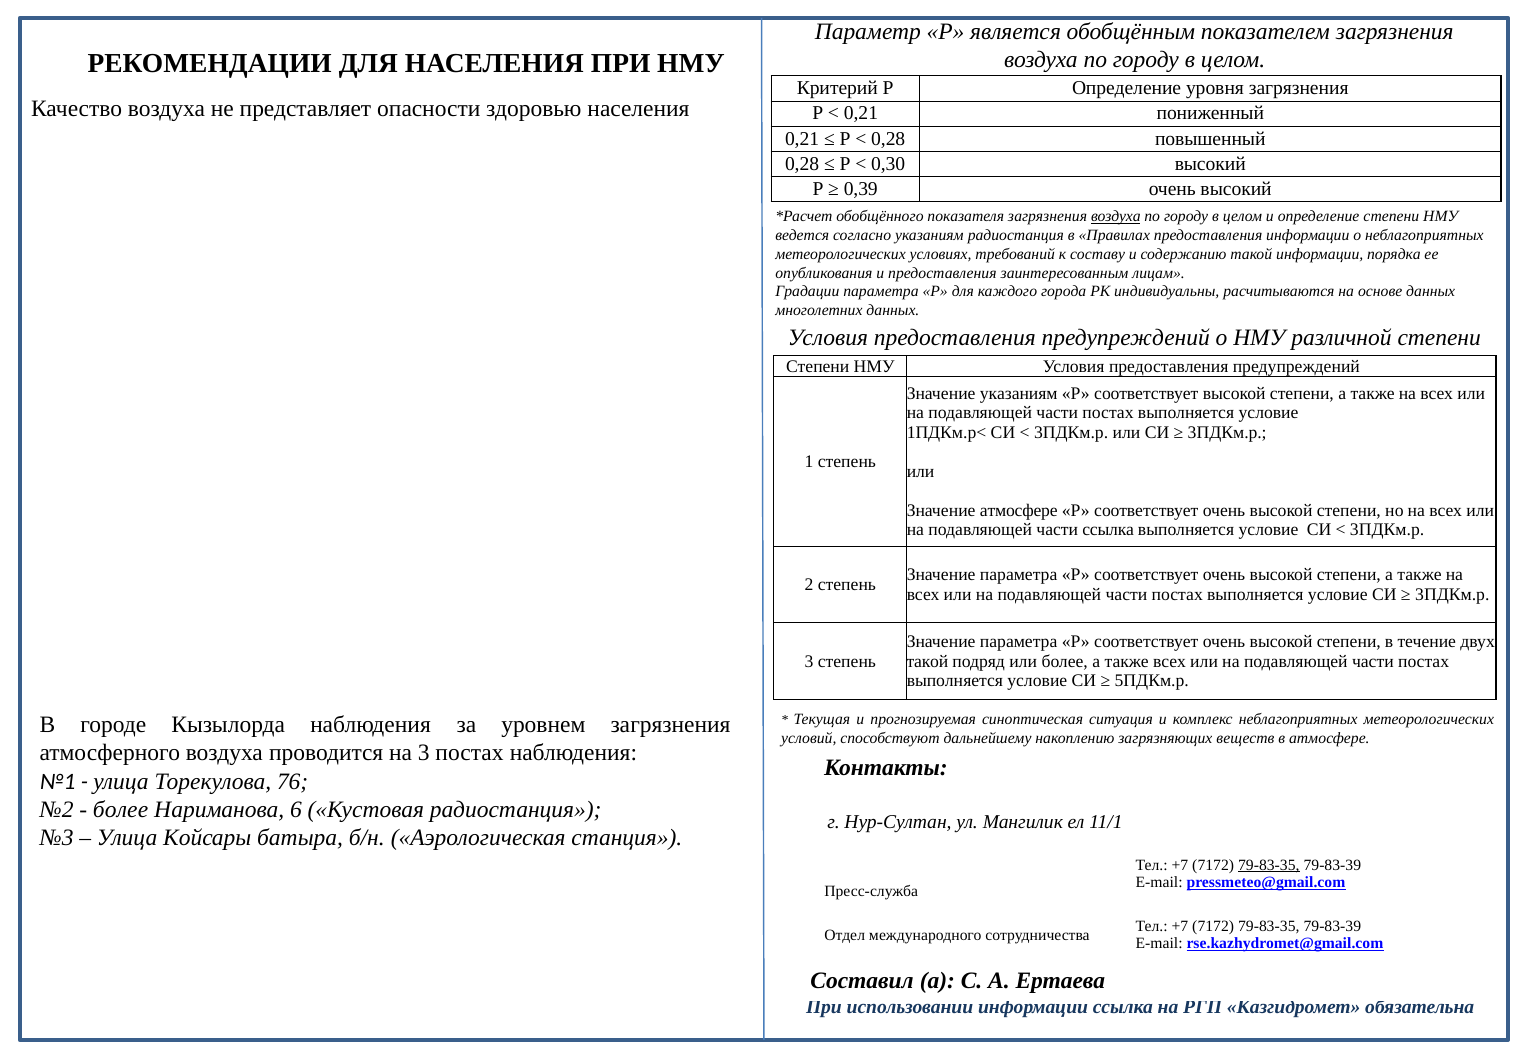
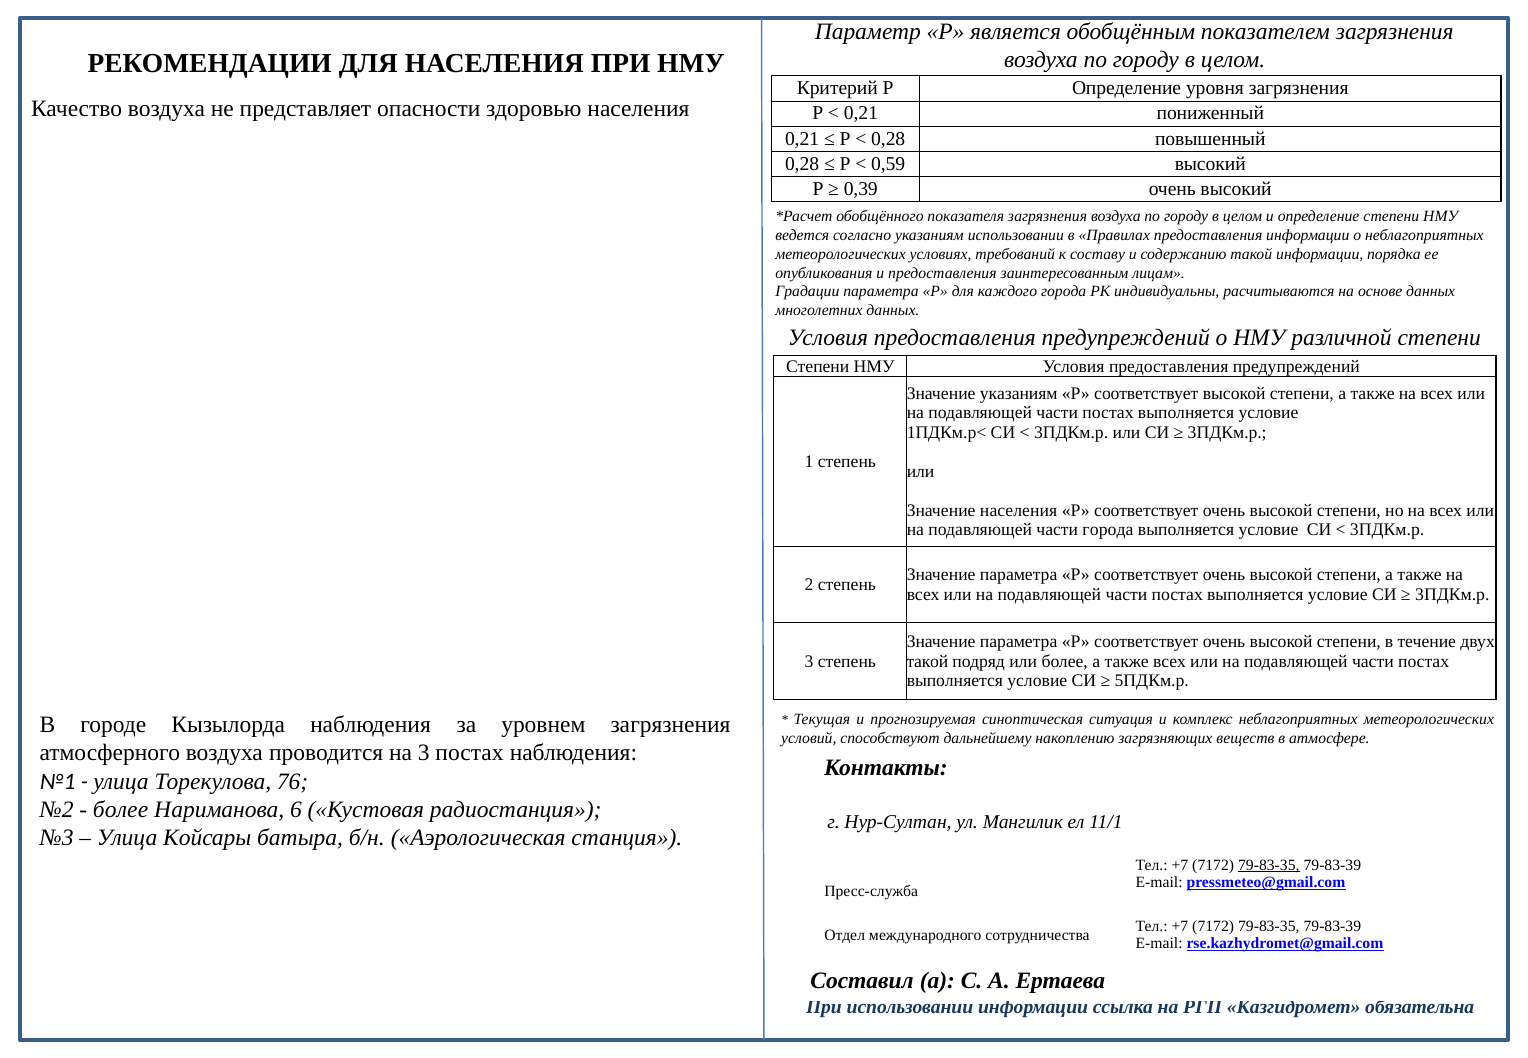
0,30: 0,30 -> 0,59
воздуха at (1116, 217) underline: present -> none
указаниям радиостанция: радиостанция -> использовании
Значение атмосфере: атмосфере -> населения
части ссылка: ссылка -> города
